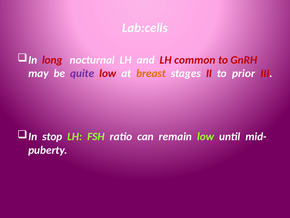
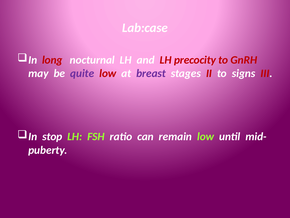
Lab:cells: Lab:cells -> Lab:case
common: common -> precocity
breast colour: orange -> purple
prior: prior -> signs
